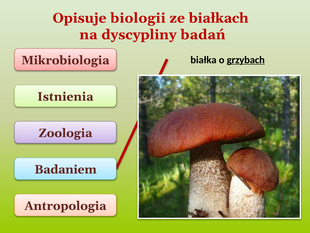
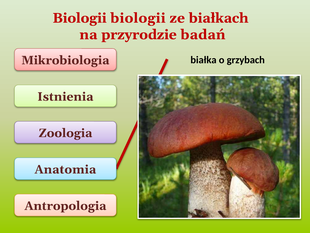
Opisuje at (79, 18): Opisuje -> Biologii
dyscypliny: dyscypliny -> przyrodzie
grzybach underline: present -> none
Badaniem: Badaniem -> Anatomia
